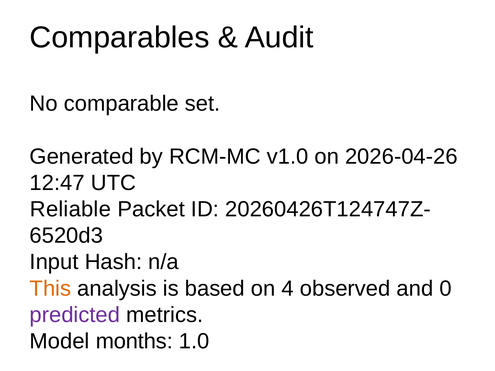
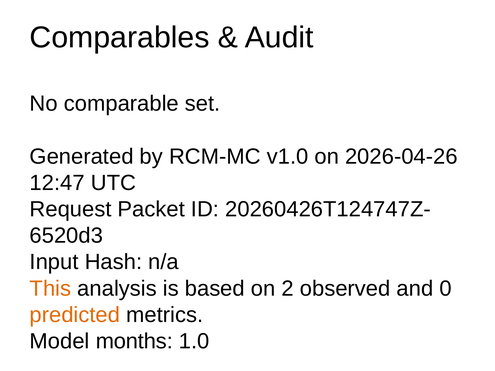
Reliable: Reliable -> Request
4: 4 -> 2
predicted colour: purple -> orange
